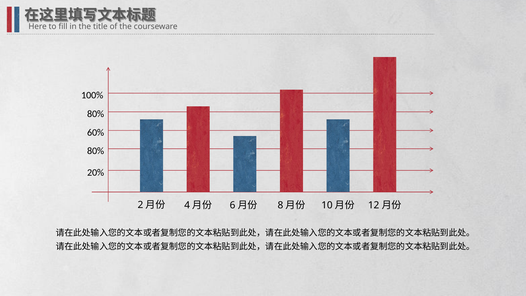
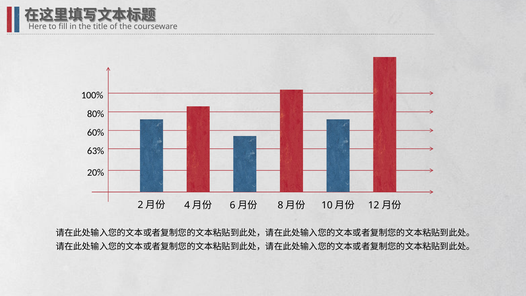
80% at (96, 151): 80% -> 63%
